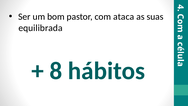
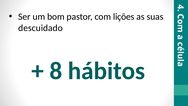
ataca: ataca -> lições
equilibrada: equilibrada -> descuidado
